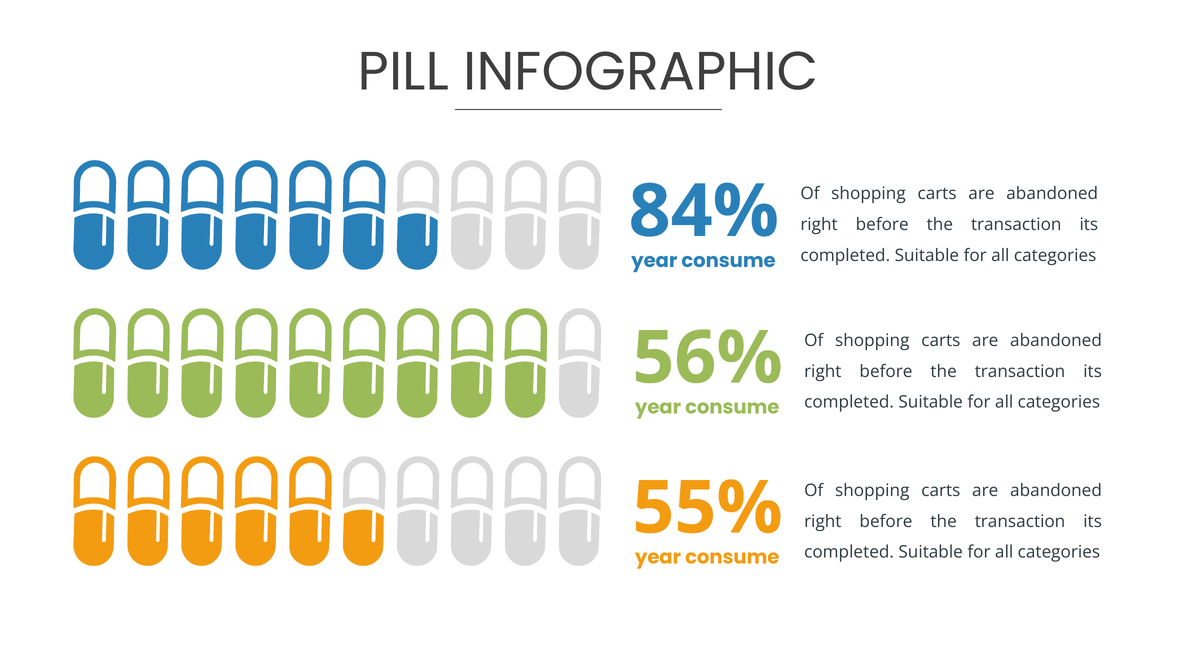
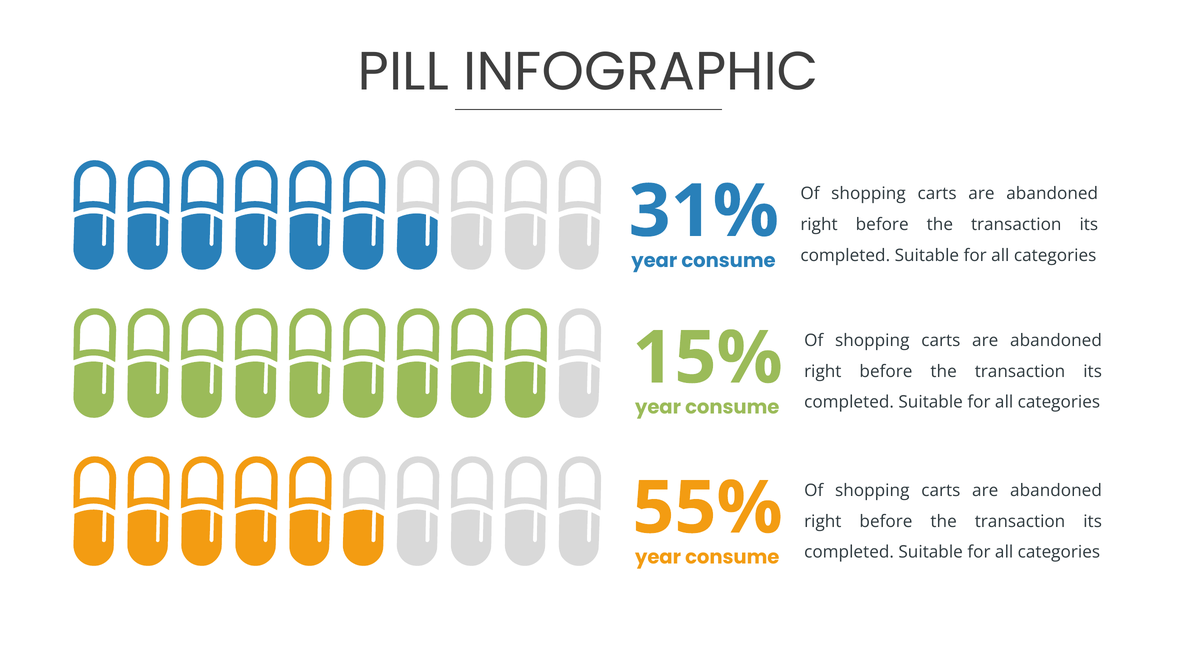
84%: 84% -> 31%
56%: 56% -> 15%
